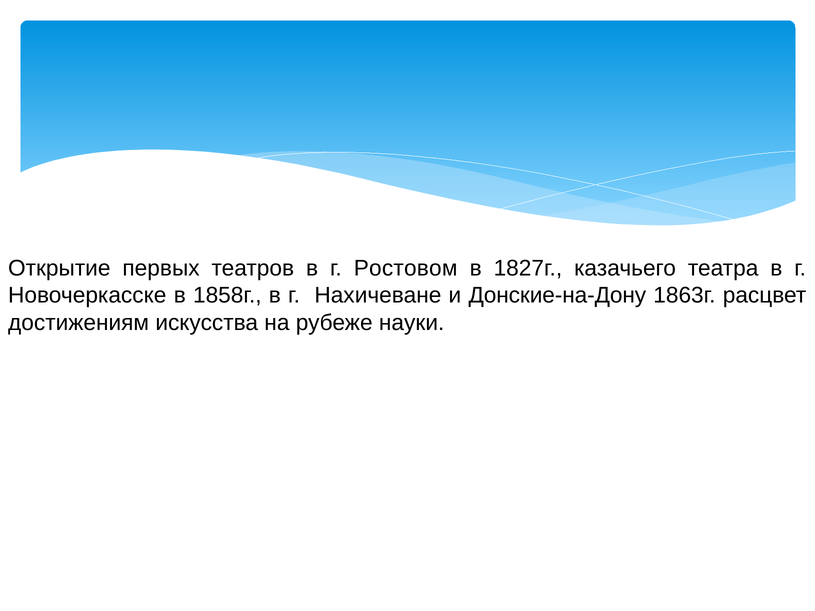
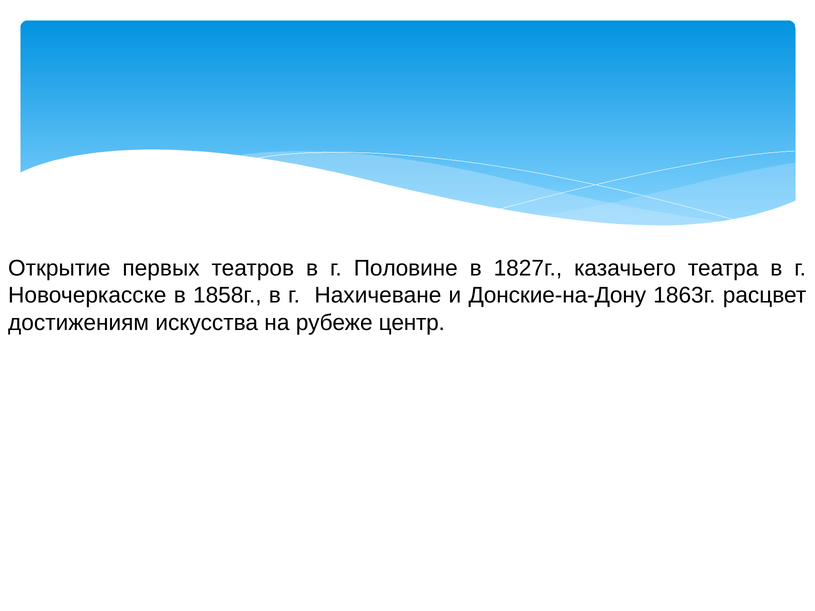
Ростовом: Ростовом -> Половине
науки: науки -> центр
